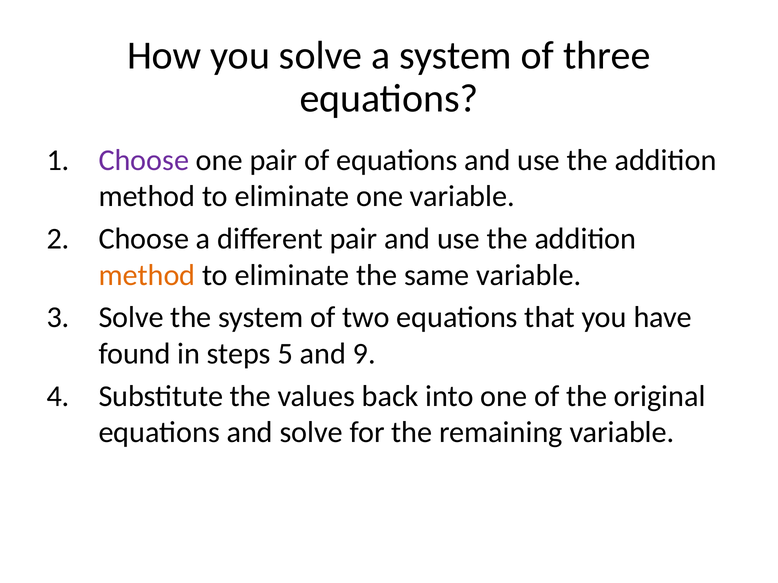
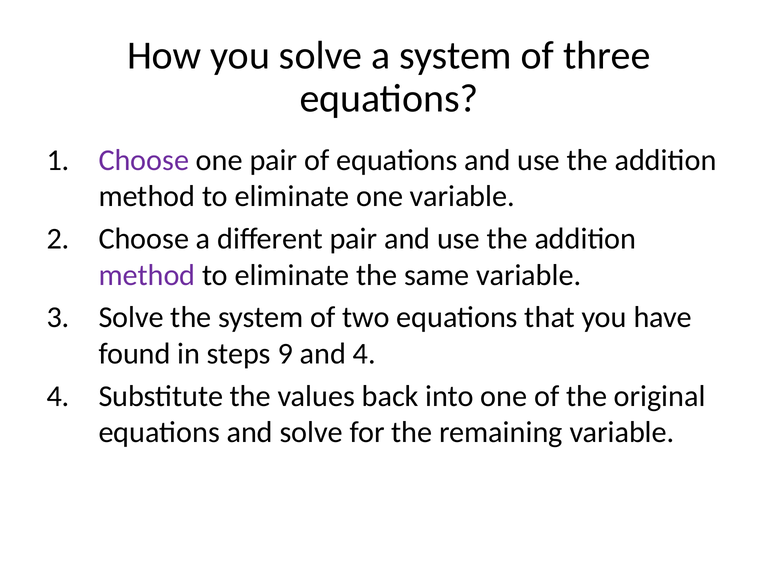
method at (147, 275) colour: orange -> purple
5: 5 -> 9
and 9: 9 -> 4
